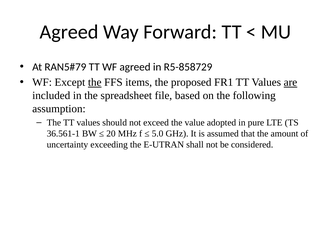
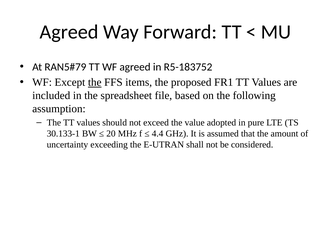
R5-858729: R5-858729 -> R5-183752
are underline: present -> none
36.561-1: 36.561-1 -> 30.133-1
5.0: 5.0 -> 4.4
